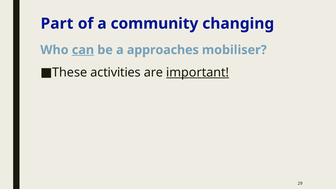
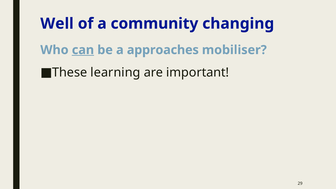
Part: Part -> Well
activities: activities -> learning
important underline: present -> none
